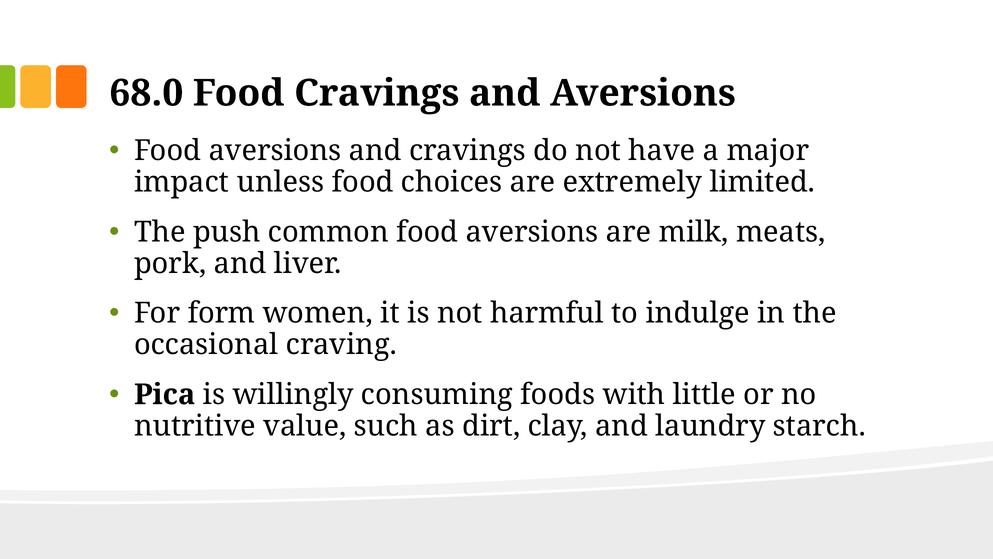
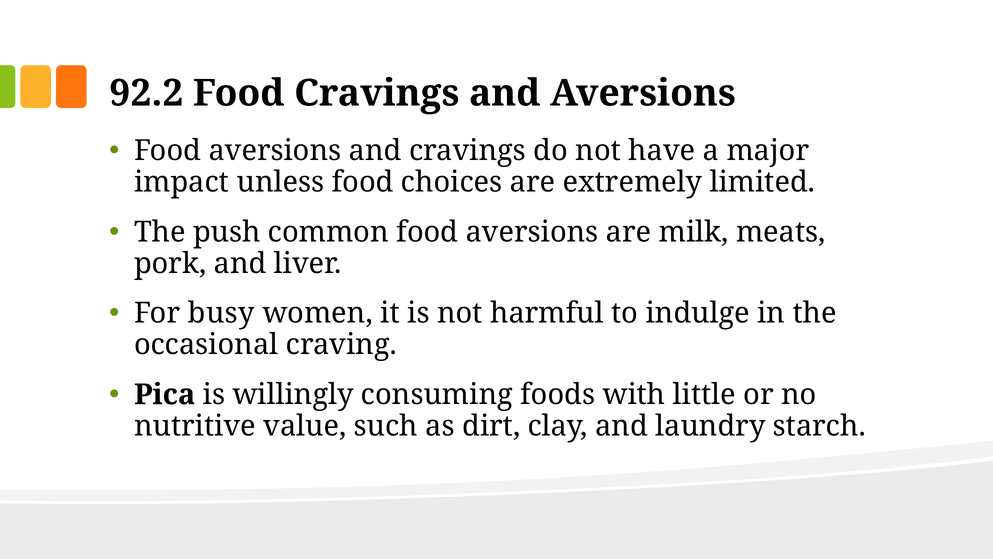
68.0: 68.0 -> 92.2
form: form -> busy
